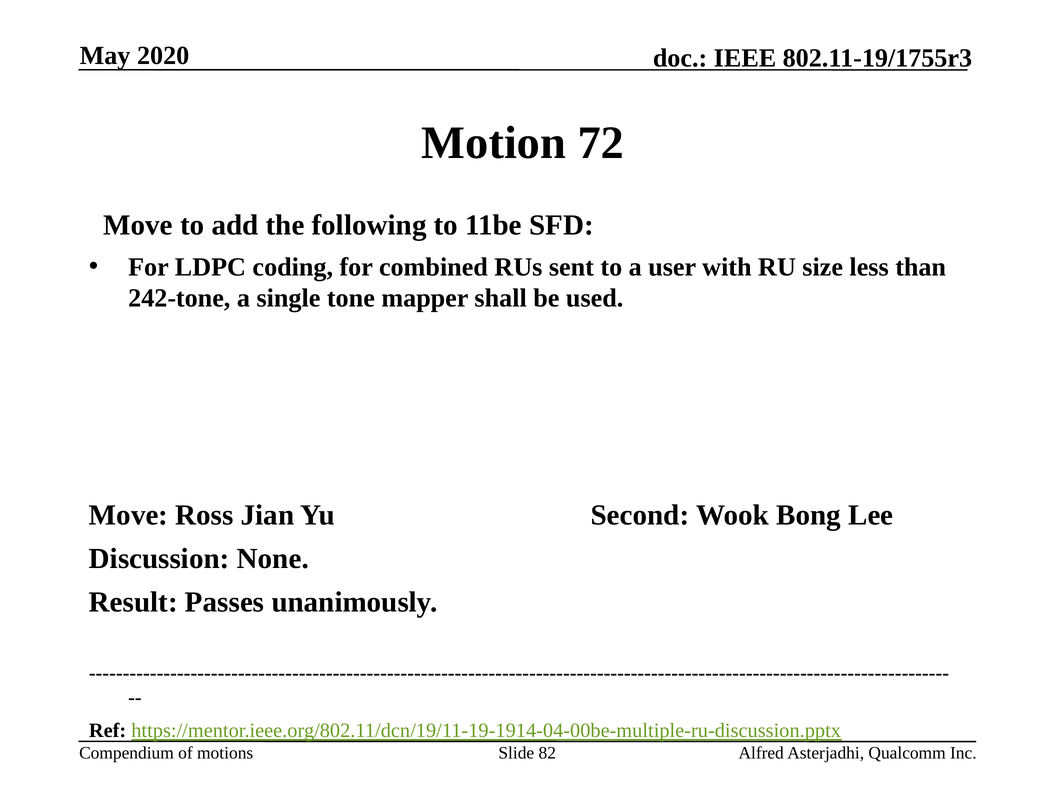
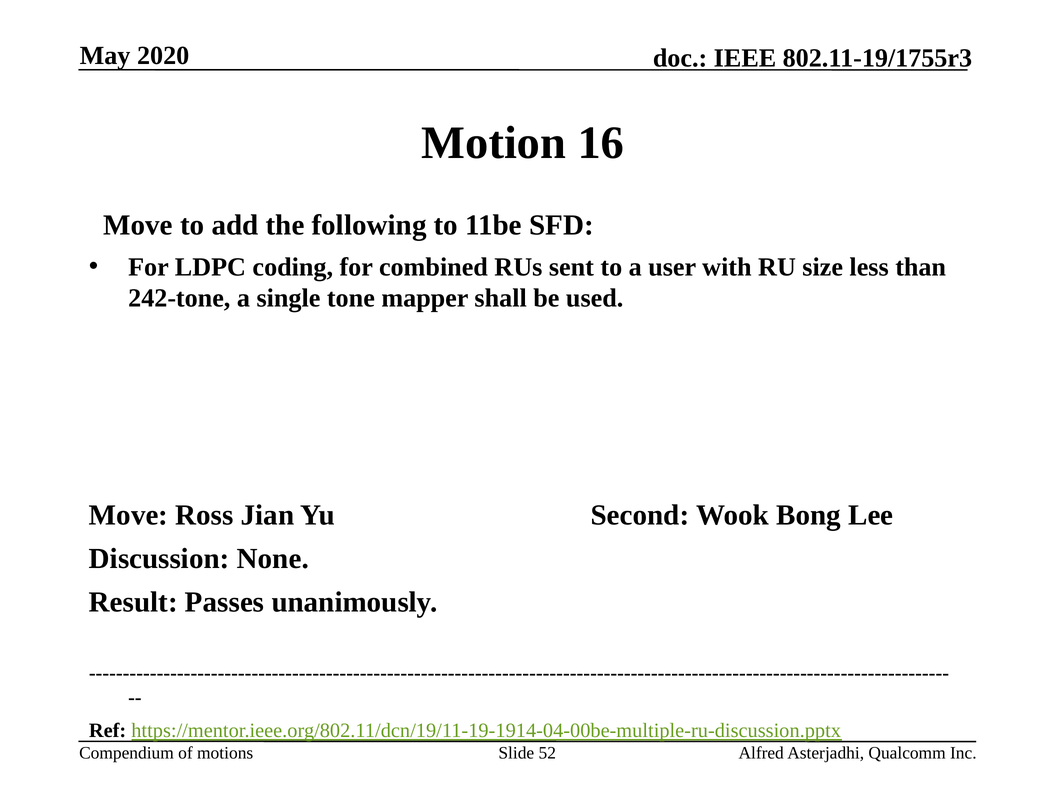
72: 72 -> 16
82: 82 -> 52
